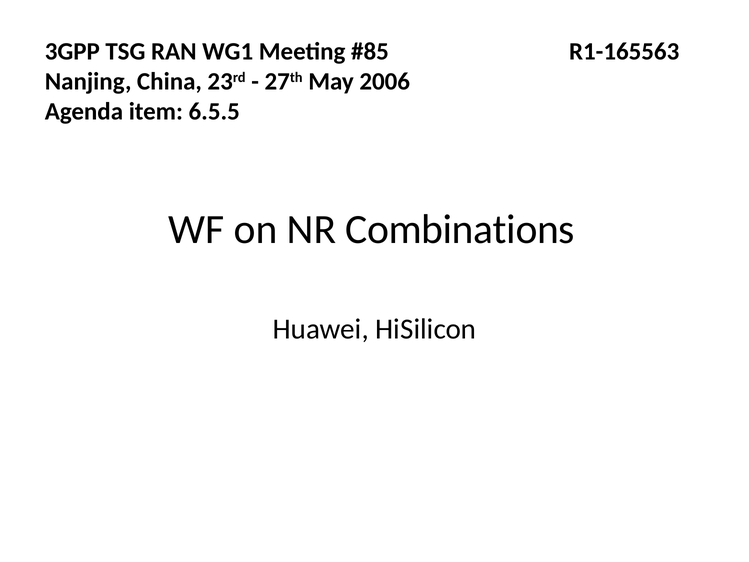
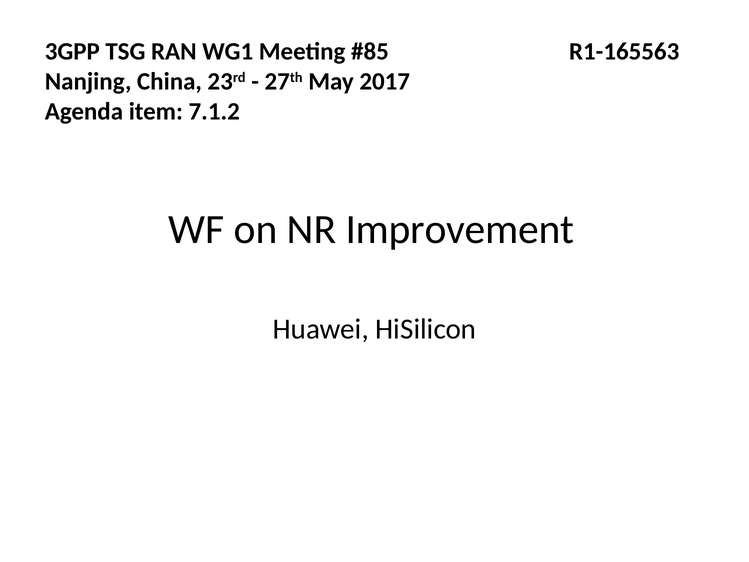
2006: 2006 -> 2017
6.5.5: 6.5.5 -> 7.1.2
Combinations: Combinations -> Improvement
